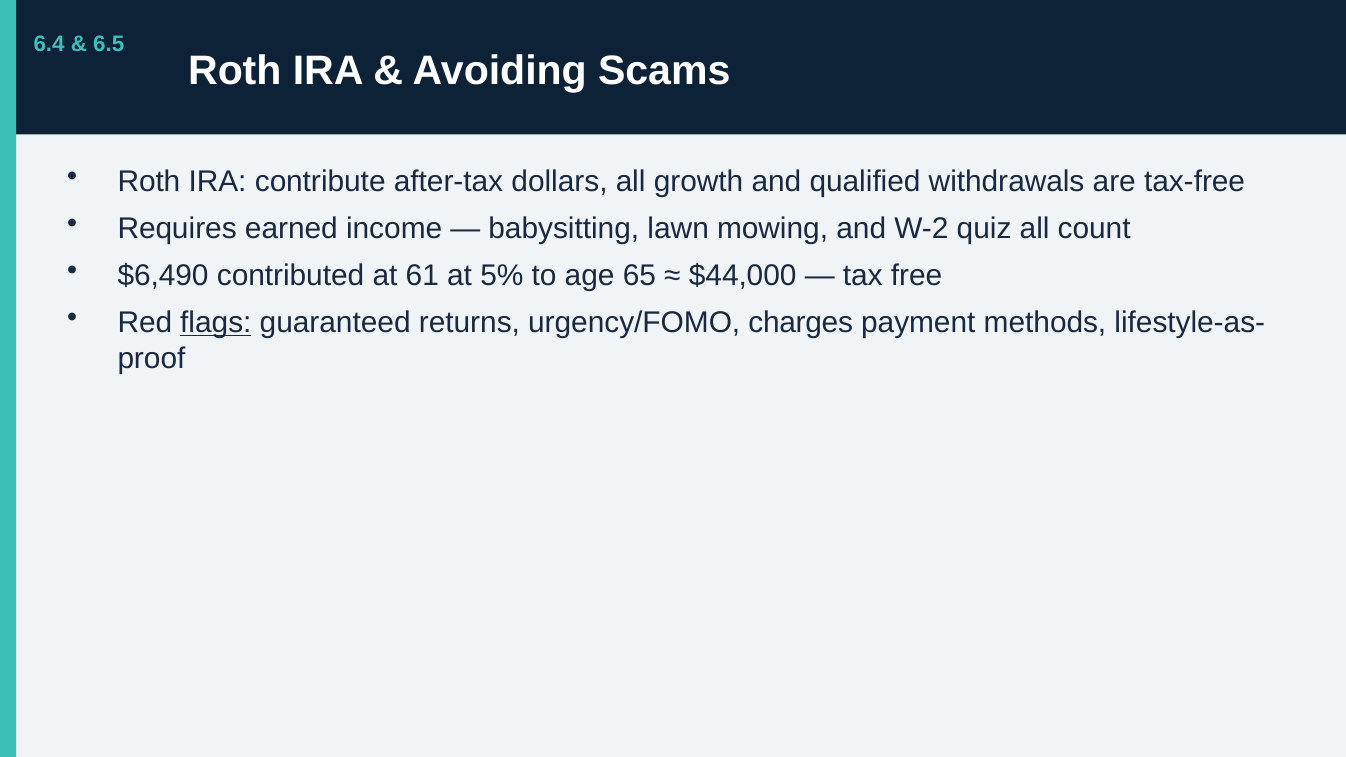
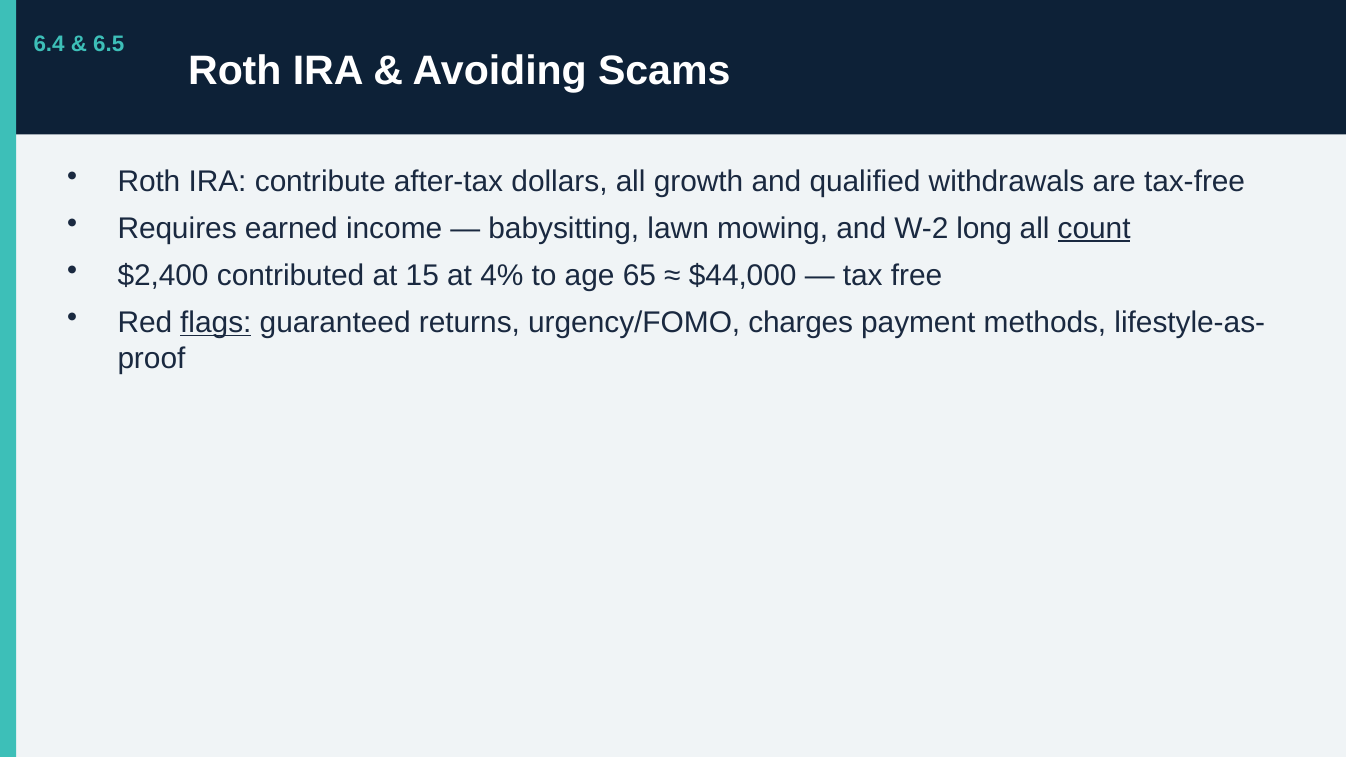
quiz: quiz -> long
count underline: none -> present
$6,490: $6,490 -> $2,400
61: 61 -> 15
5%: 5% -> 4%
